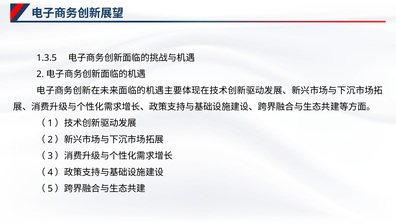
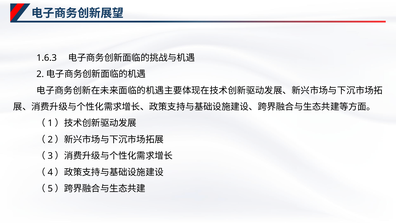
1.3.5: 1.3.5 -> 1.6.3
